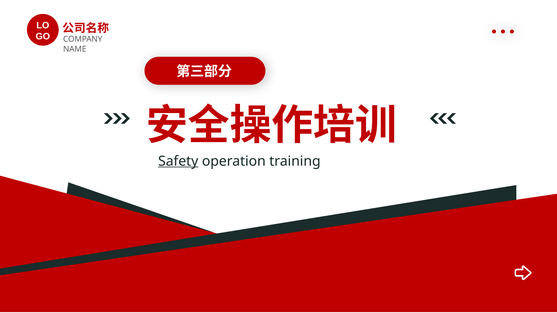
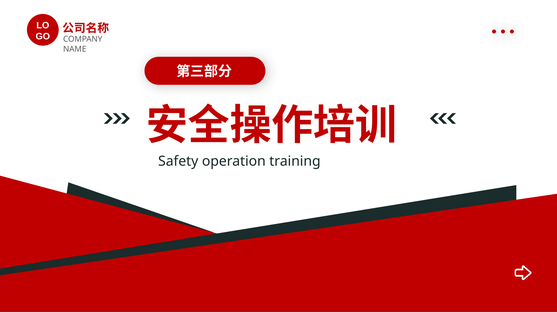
Safety underline: present -> none
